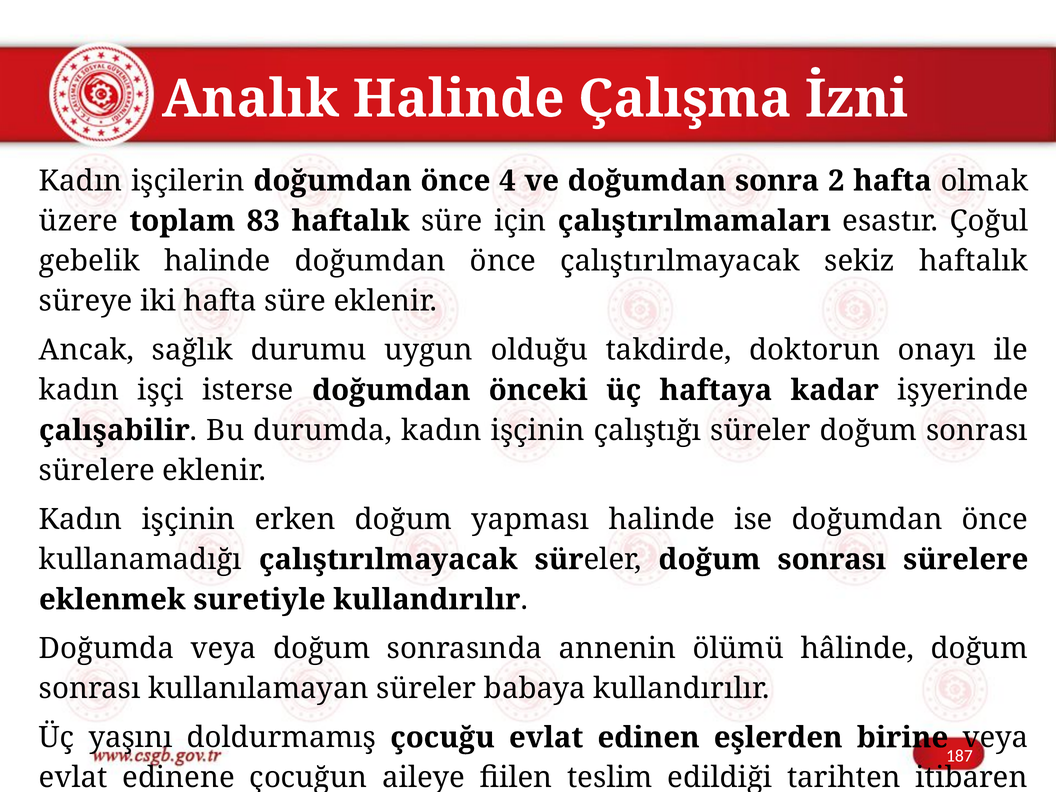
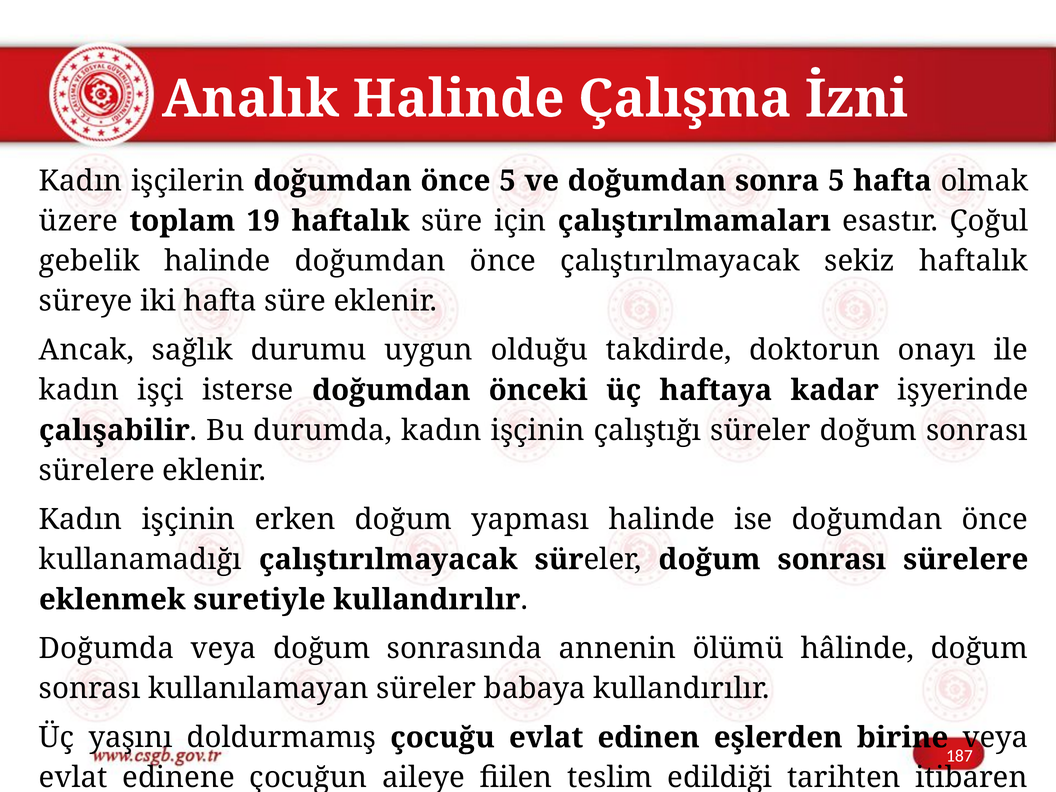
önce 4: 4 -> 5
sonra 2: 2 -> 5
83: 83 -> 19
